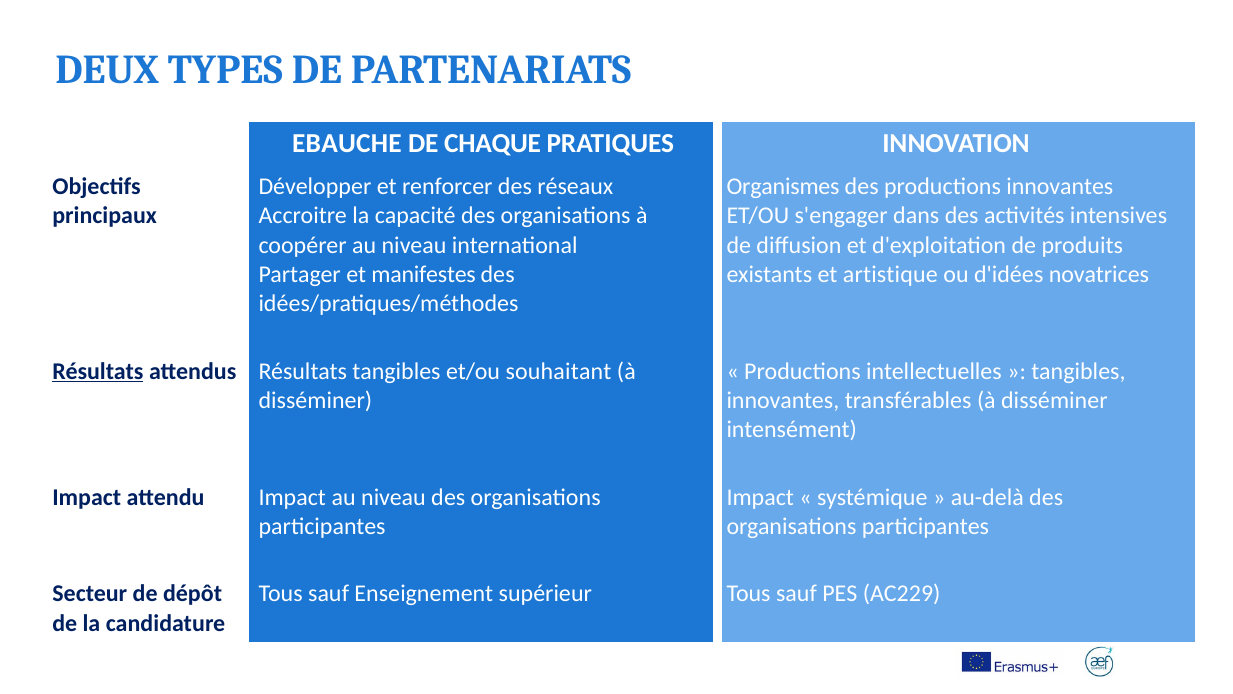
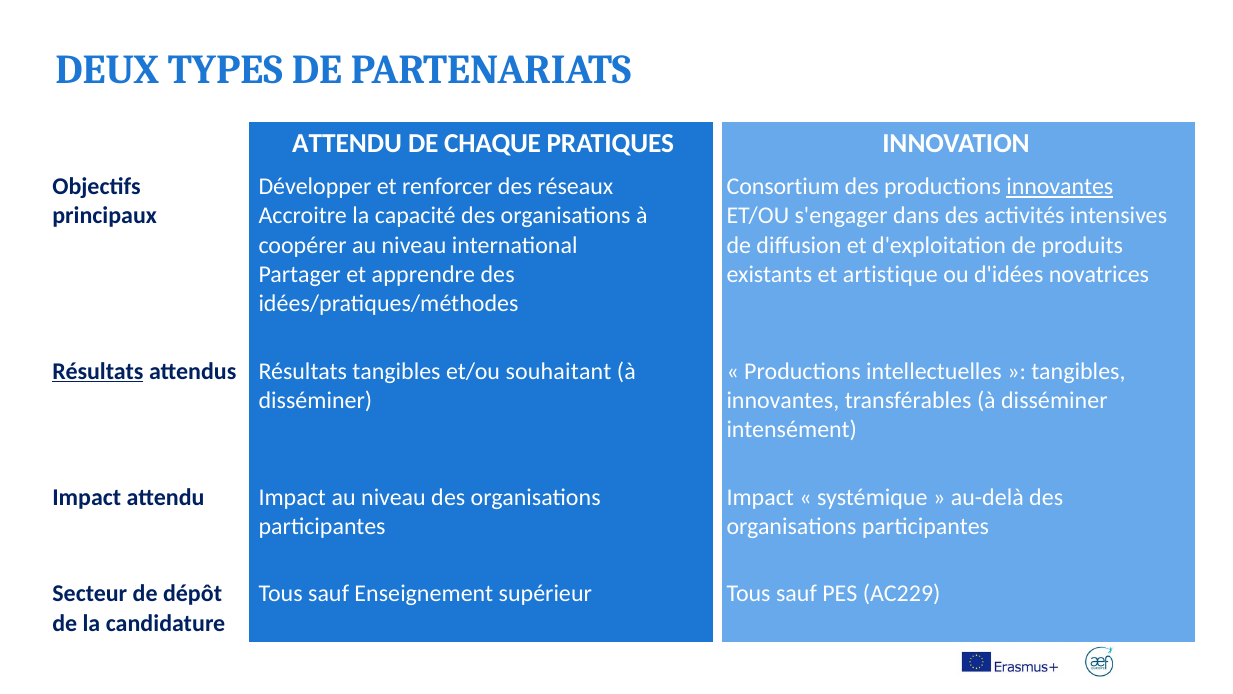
EBAUCHE at (347, 144): EBAUCHE -> ATTENDU
Organismes: Organismes -> Consortium
innovantes at (1060, 187) underline: none -> present
manifestes: manifestes -> apprendre
